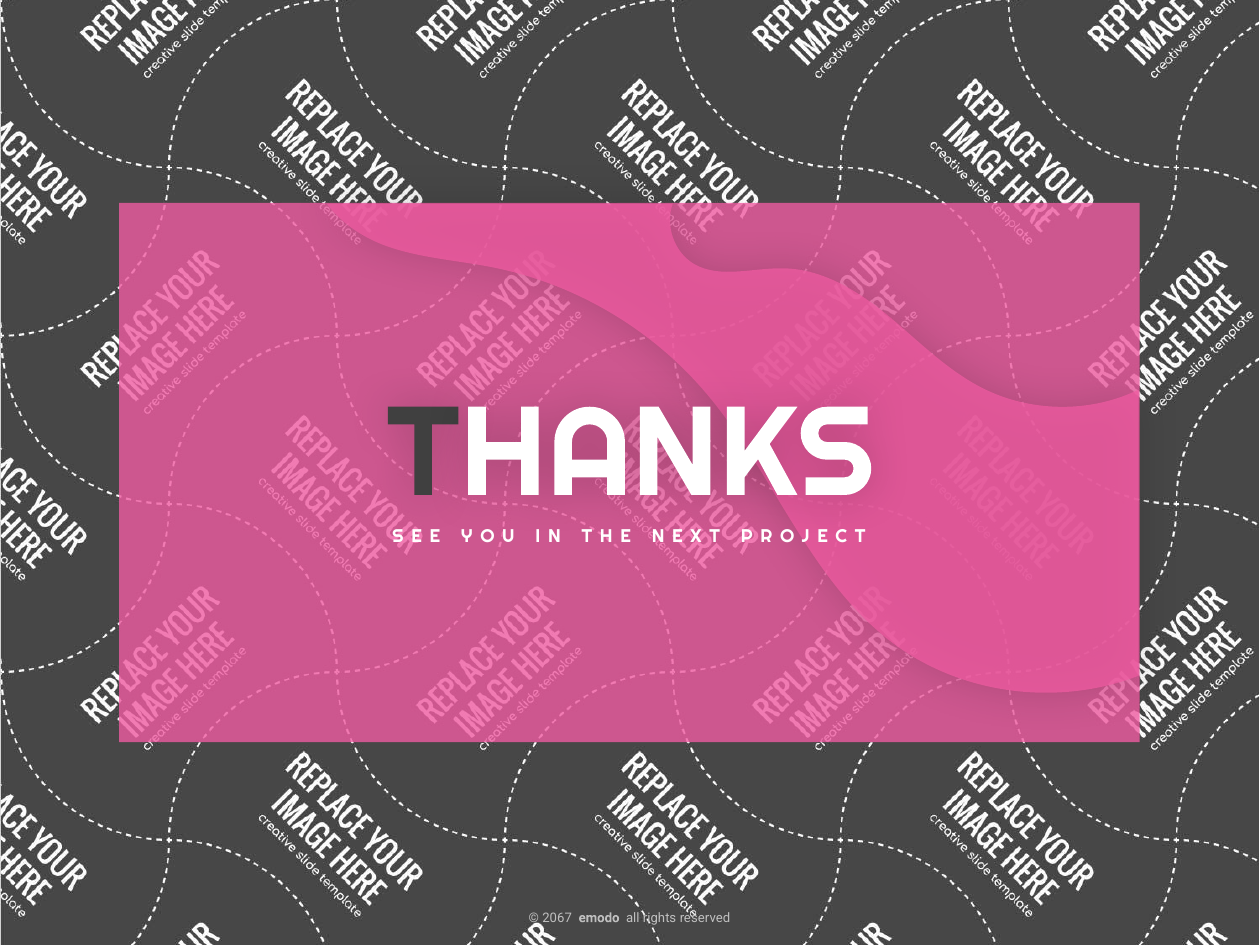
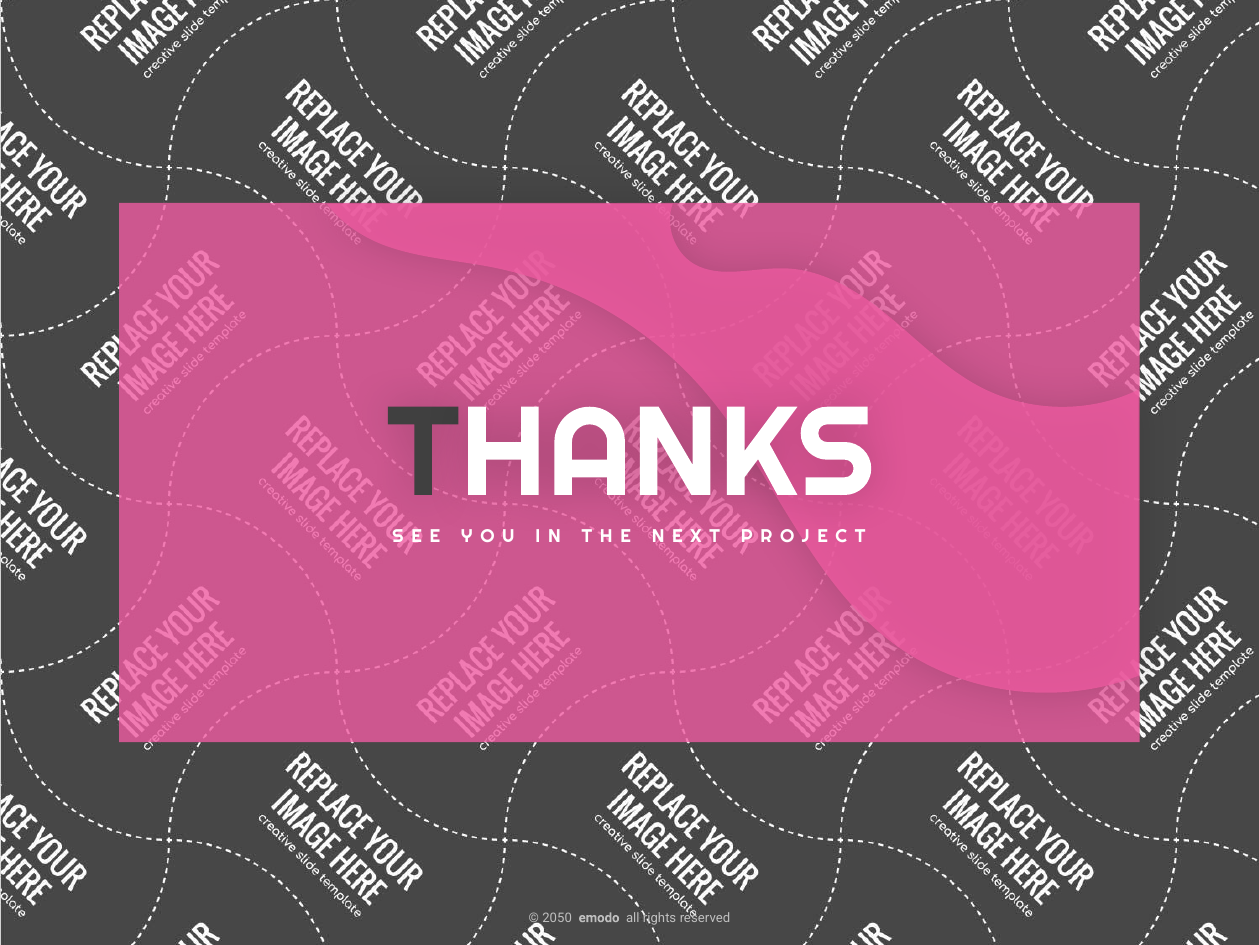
2067: 2067 -> 2050
